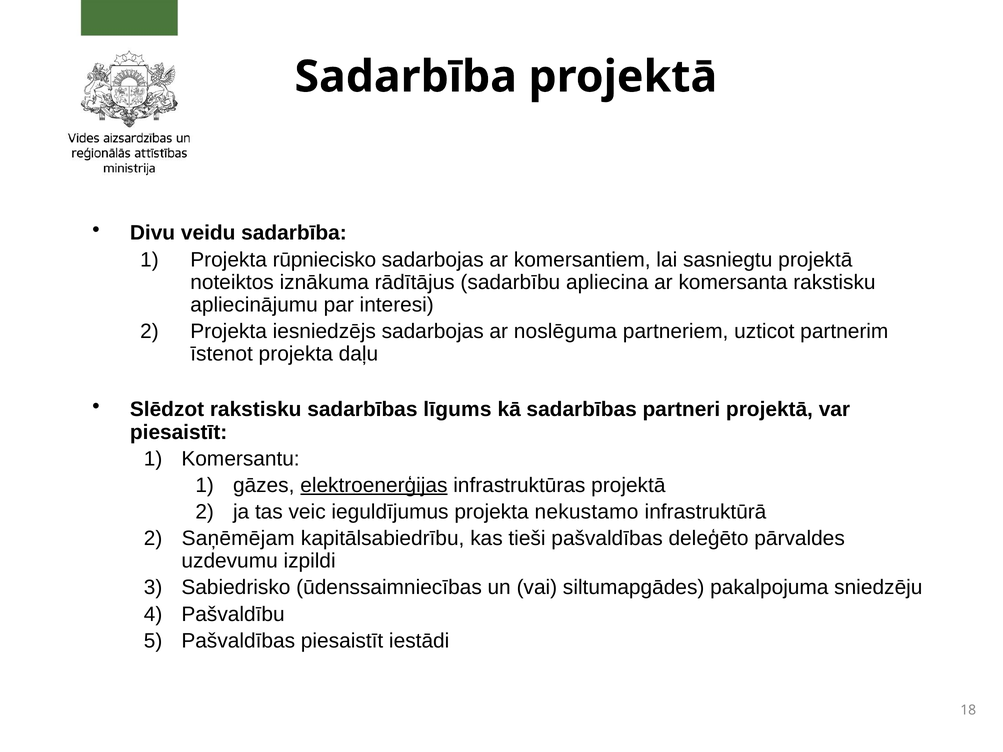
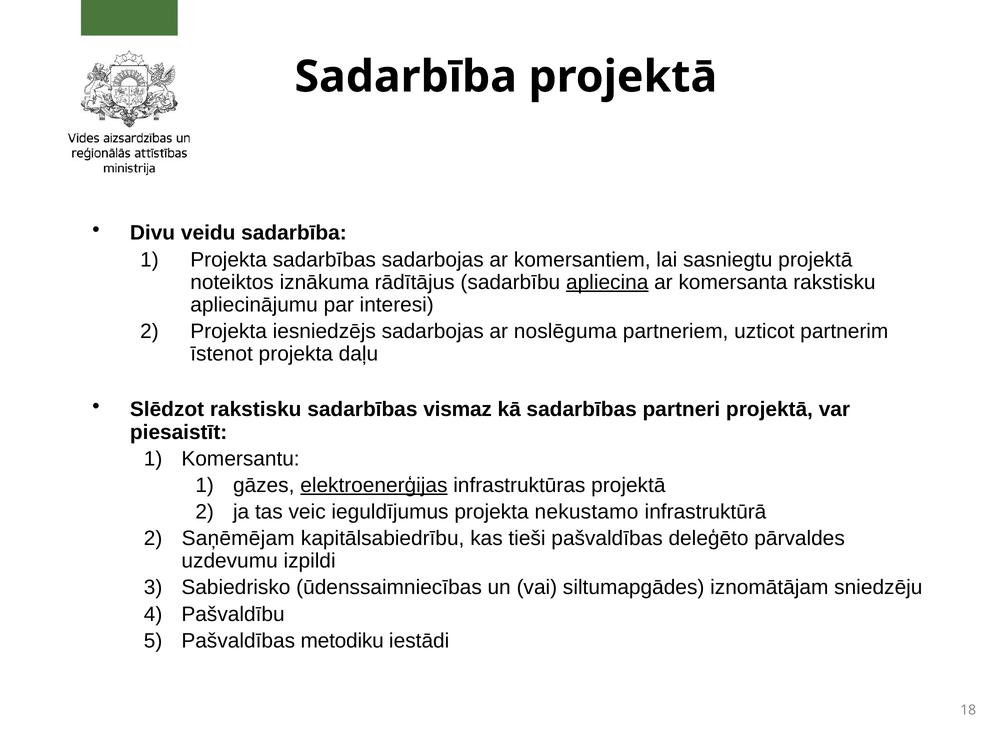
Projekta rūpniecisko: rūpniecisko -> sadarbības
apliecina underline: none -> present
līgums: līgums -> vismaz
pakalpojuma: pakalpojuma -> iznomātājam
Pašvaldības piesaistīt: piesaistīt -> metodiku
